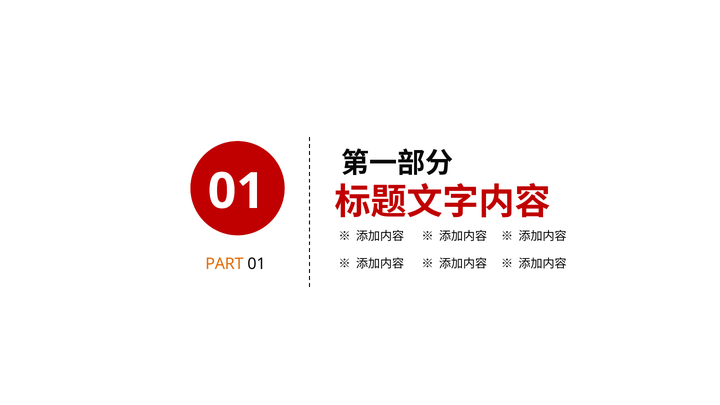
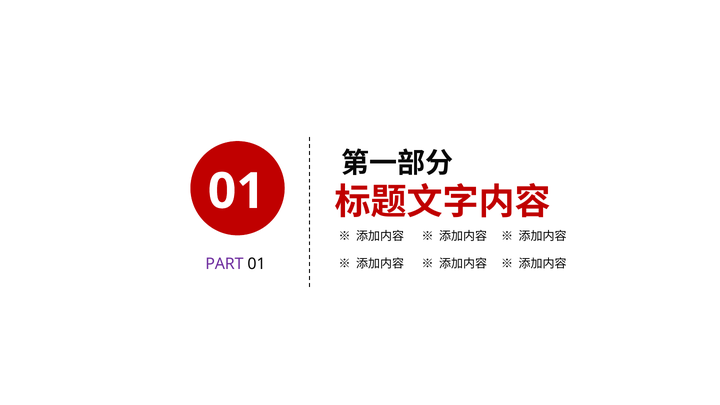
PART colour: orange -> purple
